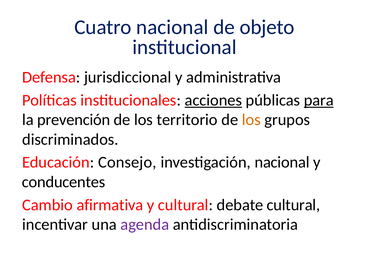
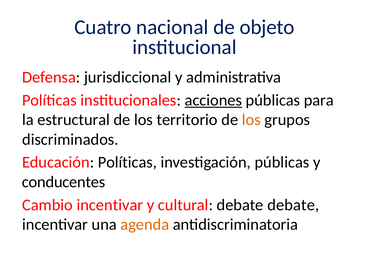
para underline: present -> none
prevención: prevención -> estructural
Educación Consejo: Consejo -> Políticas
investigación nacional: nacional -> públicas
Cambio afirmativa: afirmativa -> incentivar
debate cultural: cultural -> debate
agenda colour: purple -> orange
